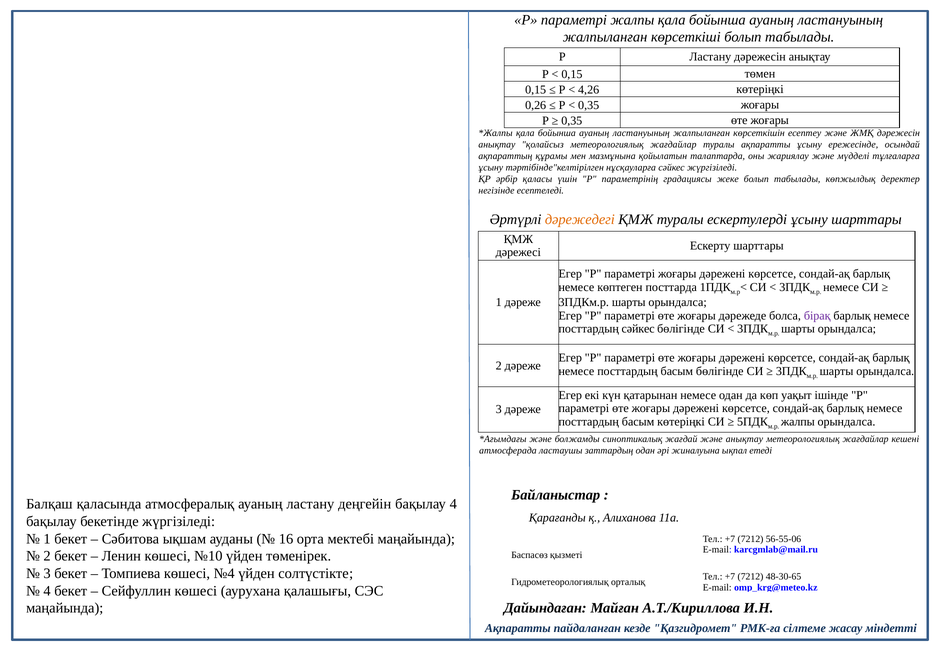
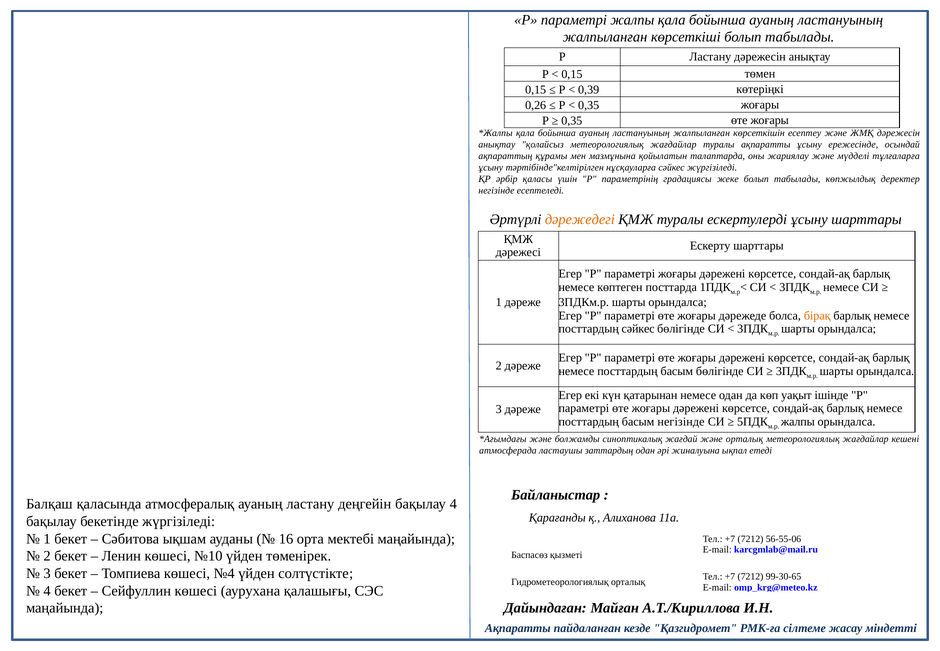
4,26: 4,26 -> 0,39
бірақ colour: purple -> orange
басым көтеріңкі: көтеріңкі -> негізінде
және анықтау: анықтау -> орталық
48-30-65: 48-30-65 -> 99-30-65
